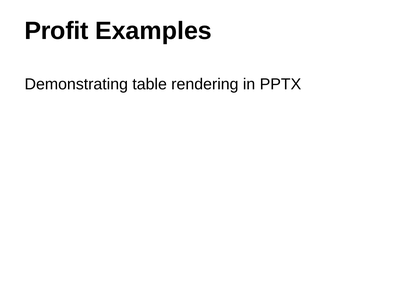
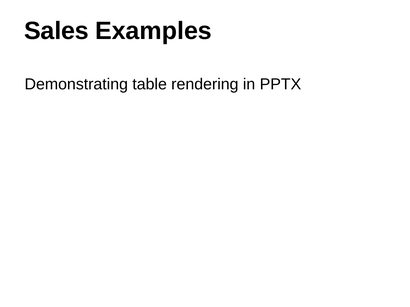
Profit: Profit -> Sales
